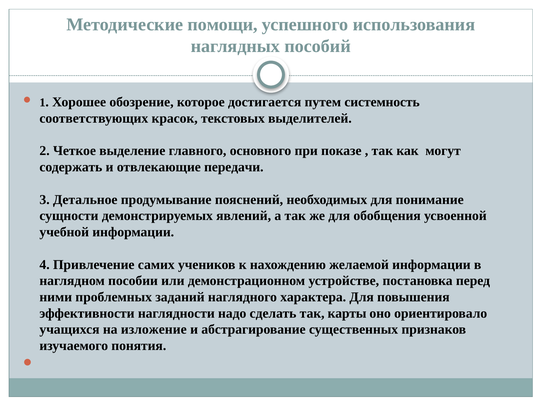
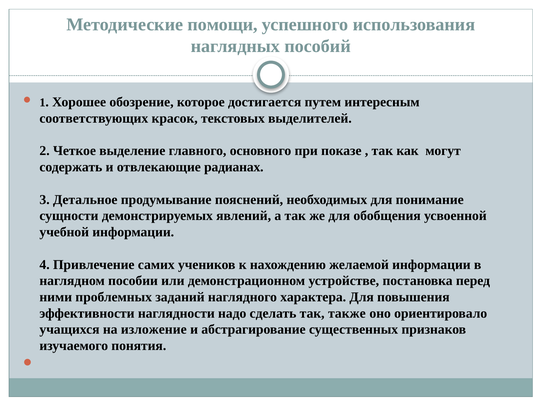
системность: системность -> интересным
передачи: передачи -> радианах
карты: карты -> также
